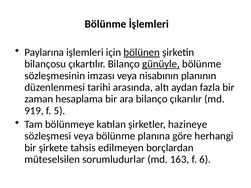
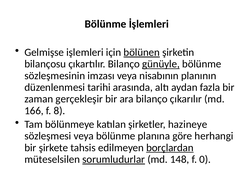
Paylarına: Paylarına -> Gelmişse
hesaplama: hesaplama -> gerçekleşir
919: 919 -> 166
5: 5 -> 8
borçlardan underline: none -> present
sorumludurlar underline: none -> present
163: 163 -> 148
6: 6 -> 0
